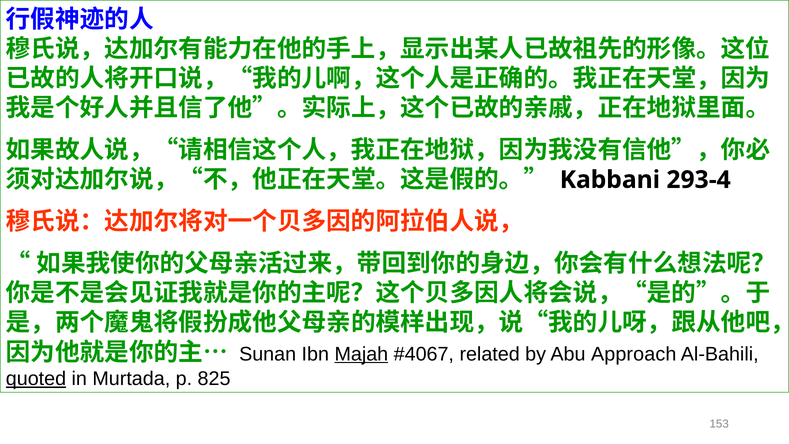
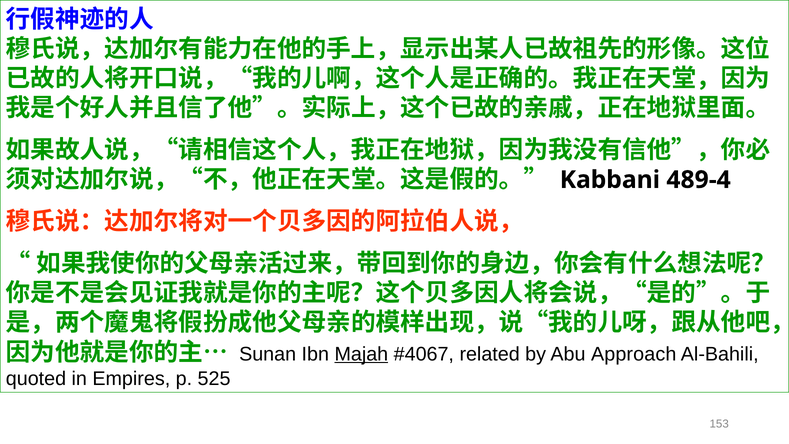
293-4: 293-4 -> 489-4
quoted underline: present -> none
Murtada: Murtada -> Empires
825: 825 -> 525
